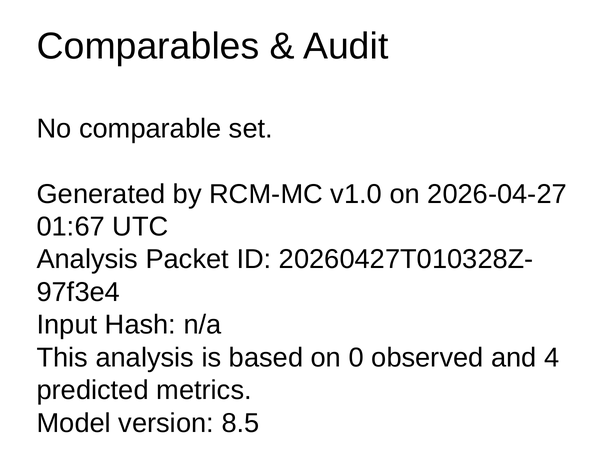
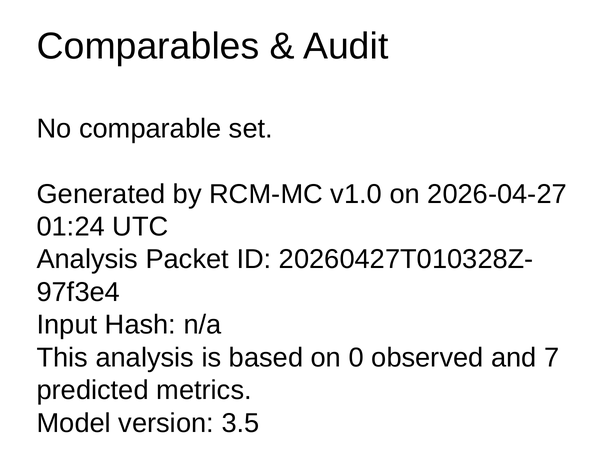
01:67: 01:67 -> 01:24
4: 4 -> 7
8.5: 8.5 -> 3.5
